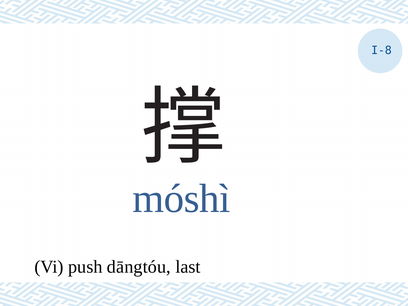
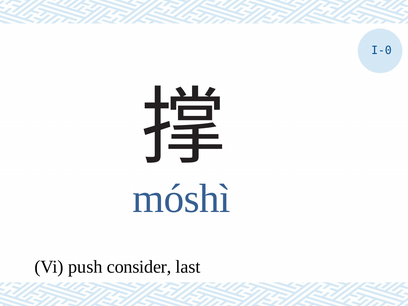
I-8: I-8 -> I-0
dāngtóu: dāngtóu -> consider
